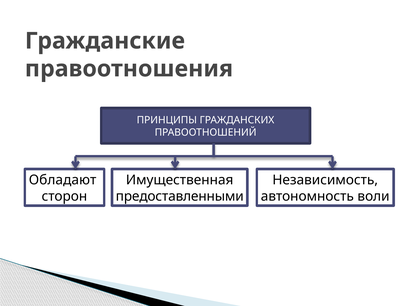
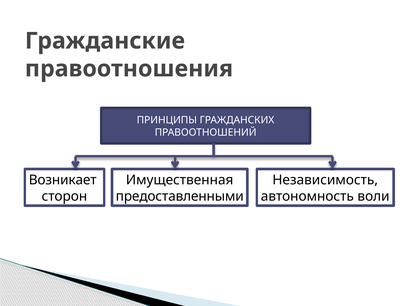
Обладают: Обладают -> Возникает
